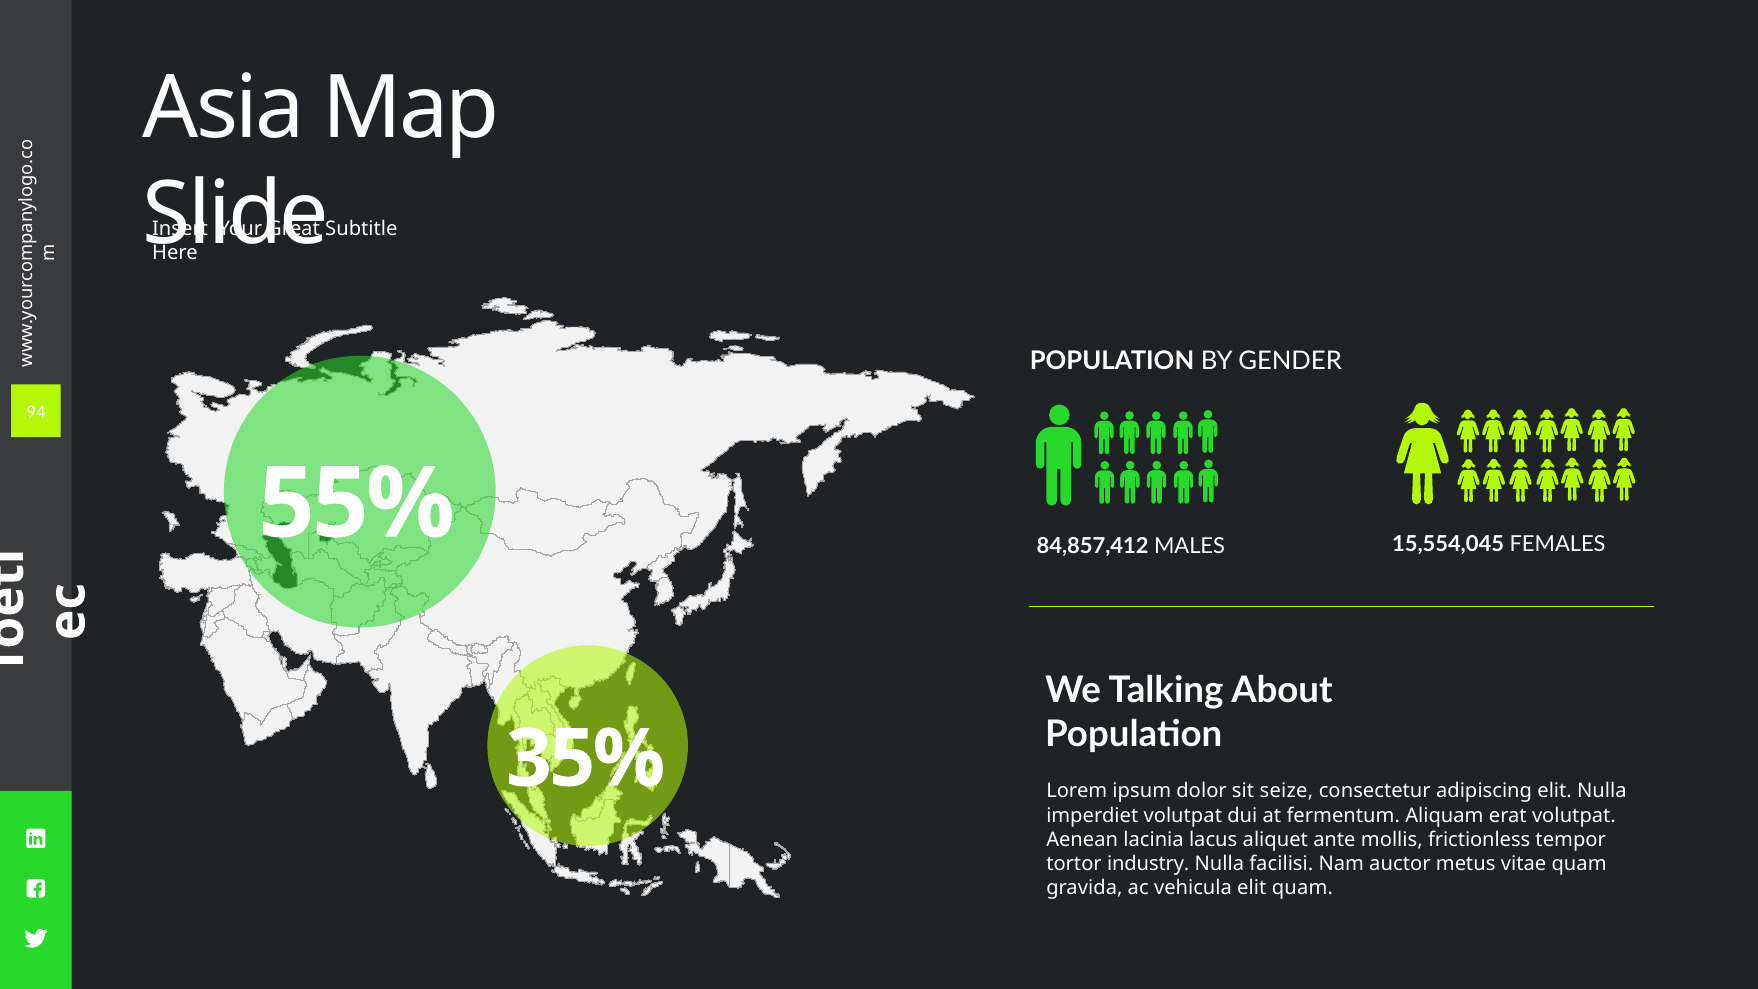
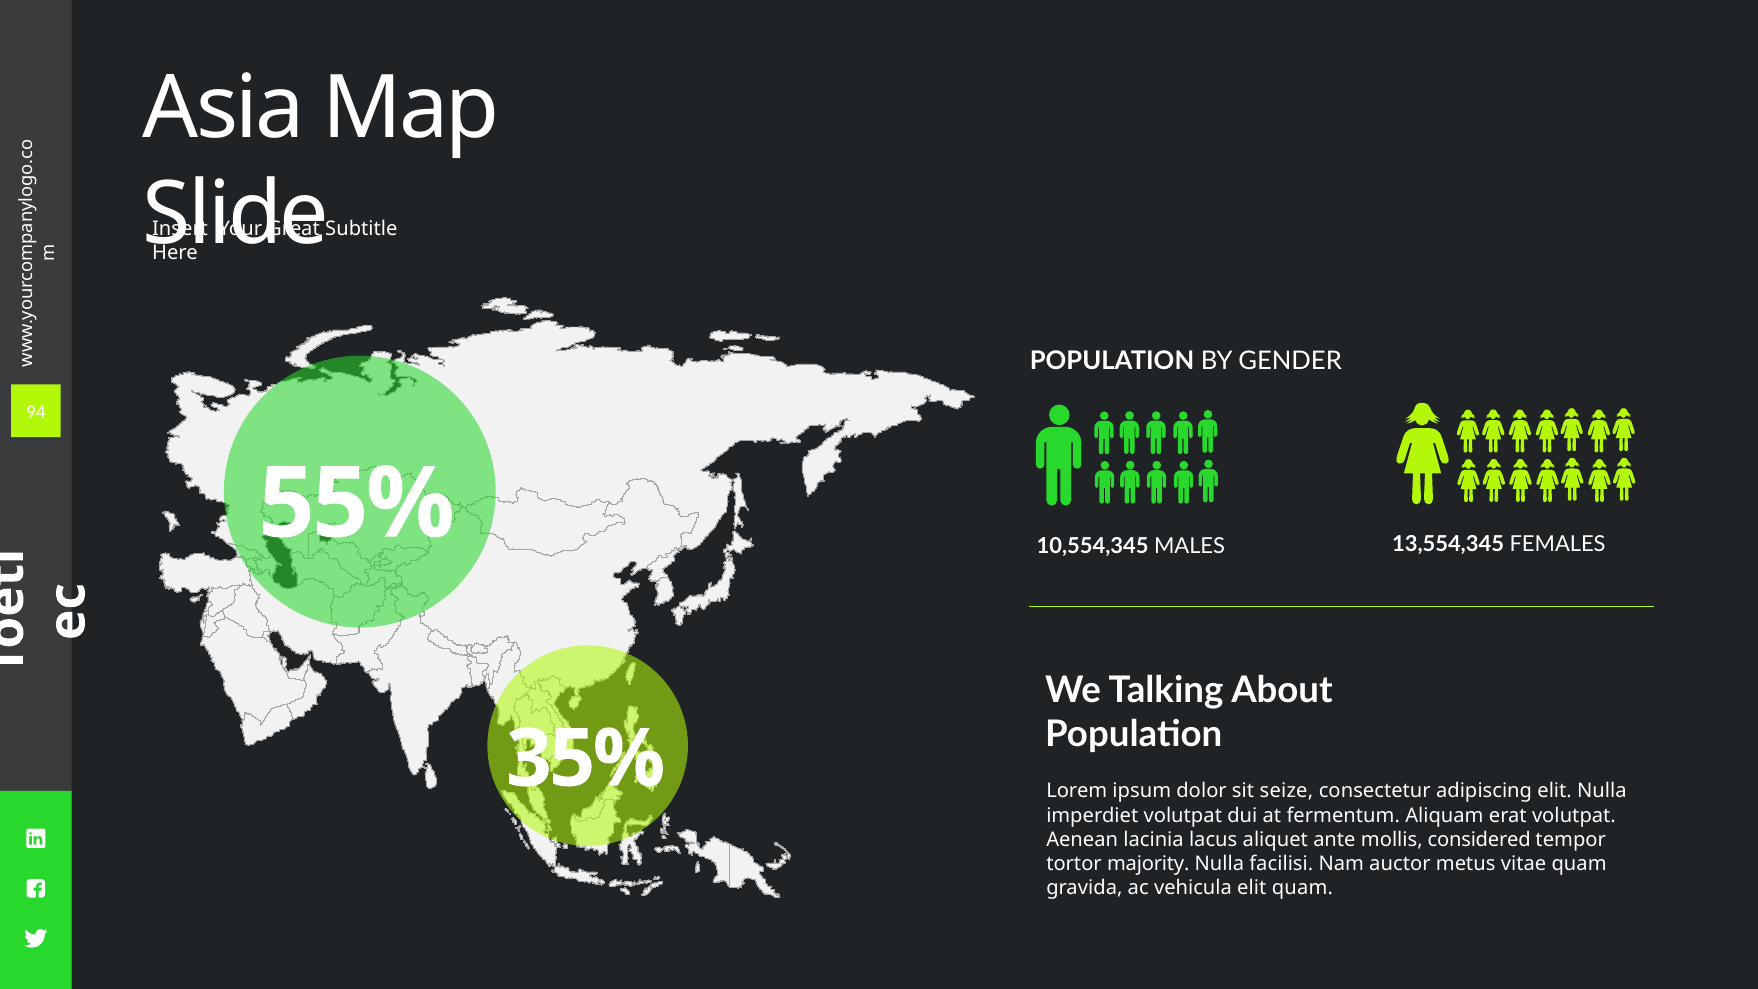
84,857,412: 84,857,412 -> 10,554,345
15,554,045: 15,554,045 -> 13,554,345
frictionless: frictionless -> considered
industry: industry -> majority
